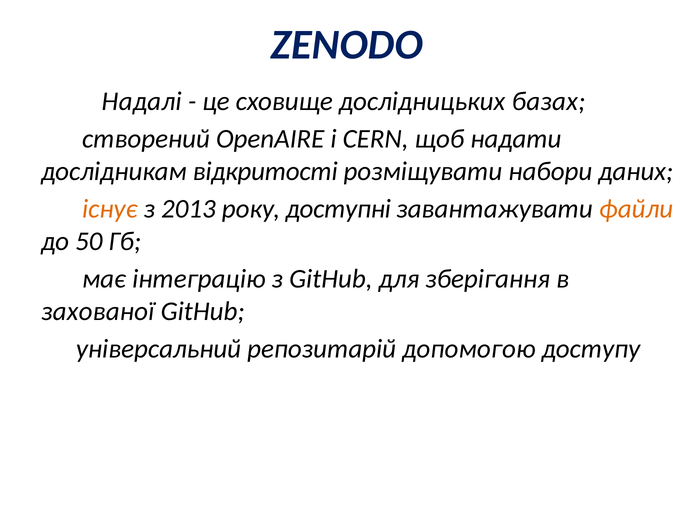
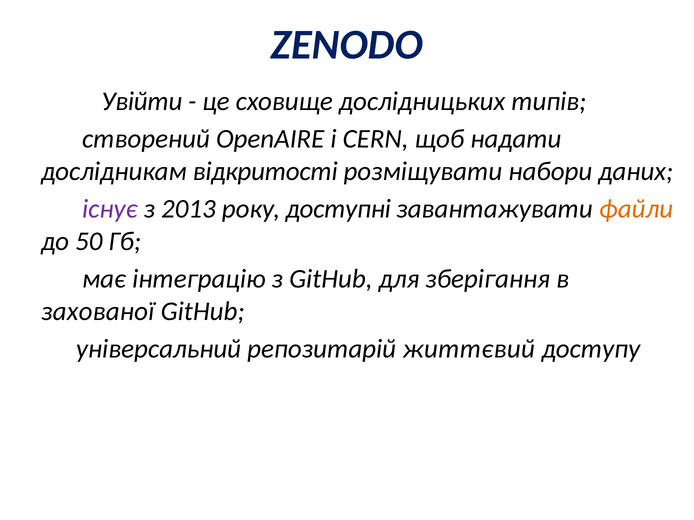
Надалі: Надалі -> Увійти
базах: базах -> типів
існує colour: orange -> purple
допомогою: допомогою -> життєвий
